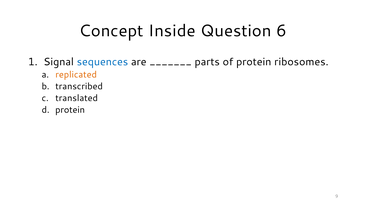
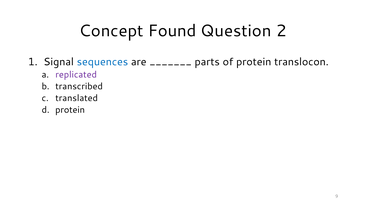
Inside: Inside -> Found
6: 6 -> 2
ribosomes: ribosomes -> translocon
replicated colour: orange -> purple
